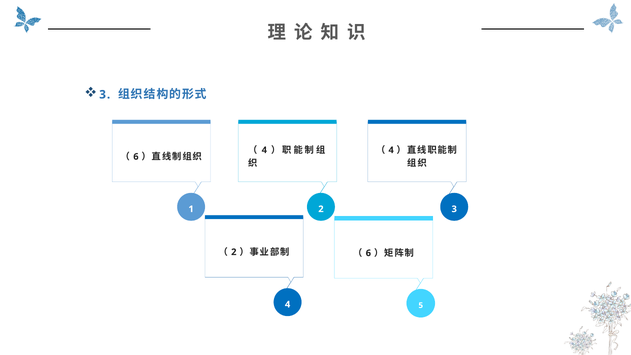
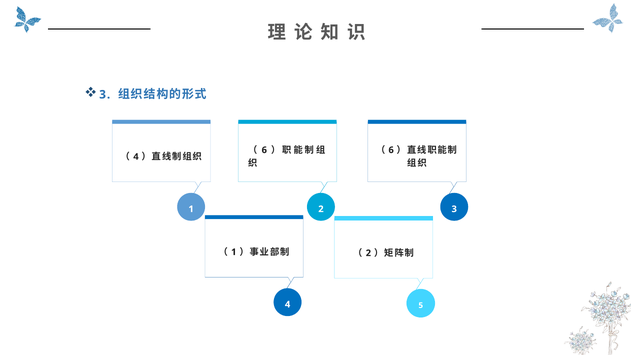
4 at (264, 150): 4 -> 6
4 at (391, 150): 4 -> 6
6 at (136, 157): 6 -> 4
2 at (234, 252): 2 -> 1
6 at (368, 253): 6 -> 2
